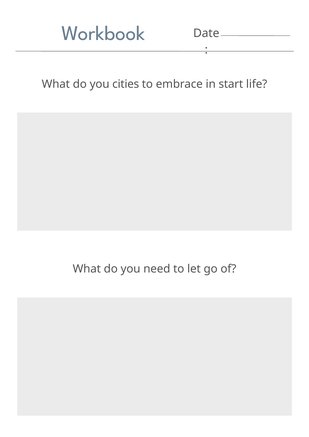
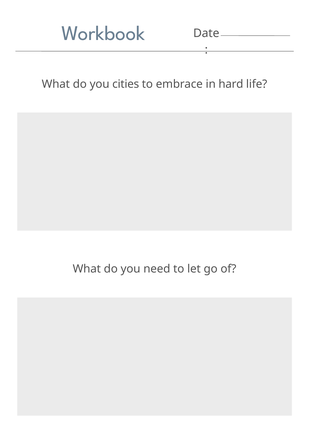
start: start -> hard
